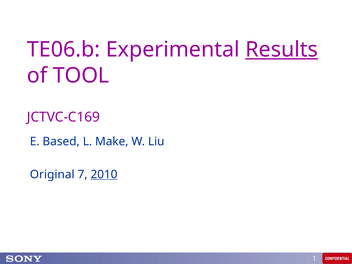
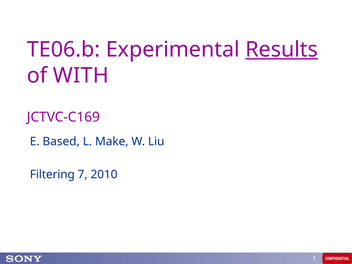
TOOL: TOOL -> WITH
Original: Original -> Filtering
2010 underline: present -> none
